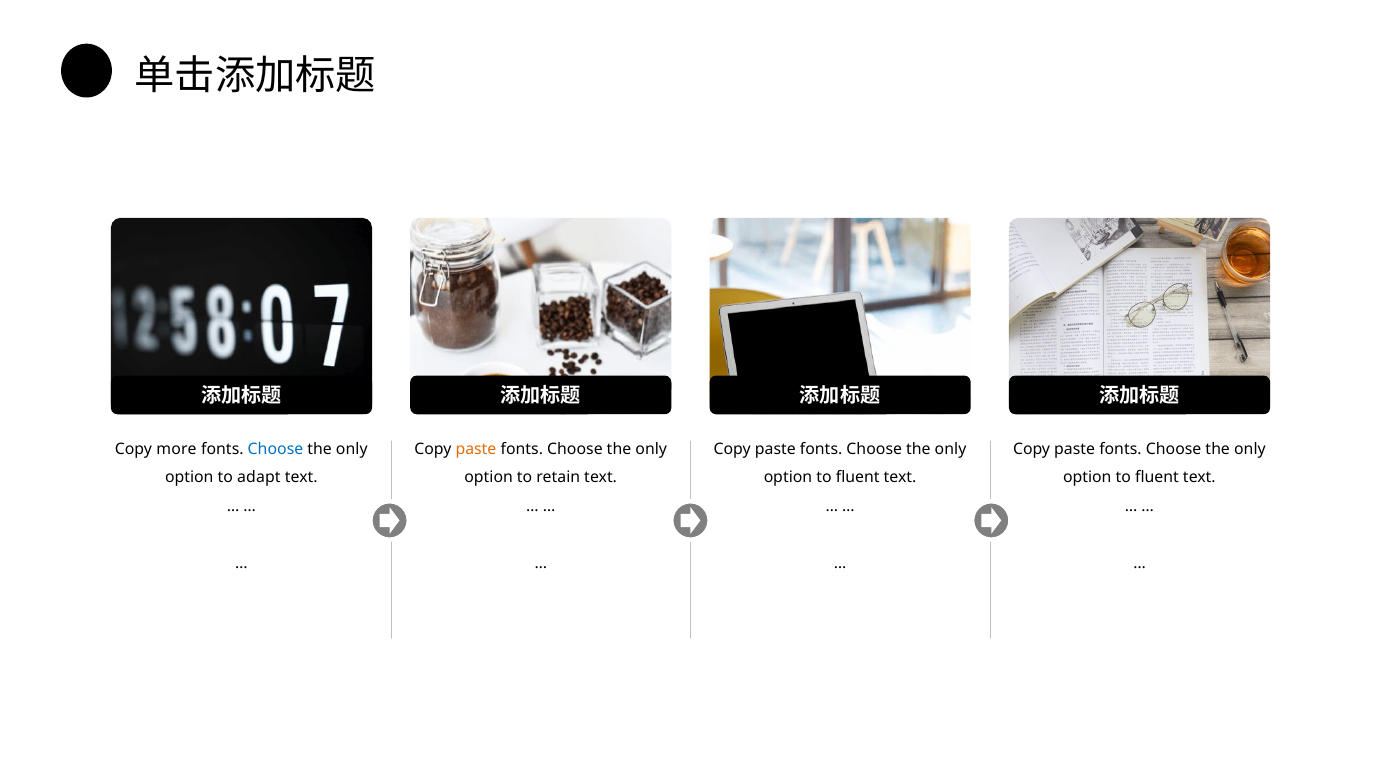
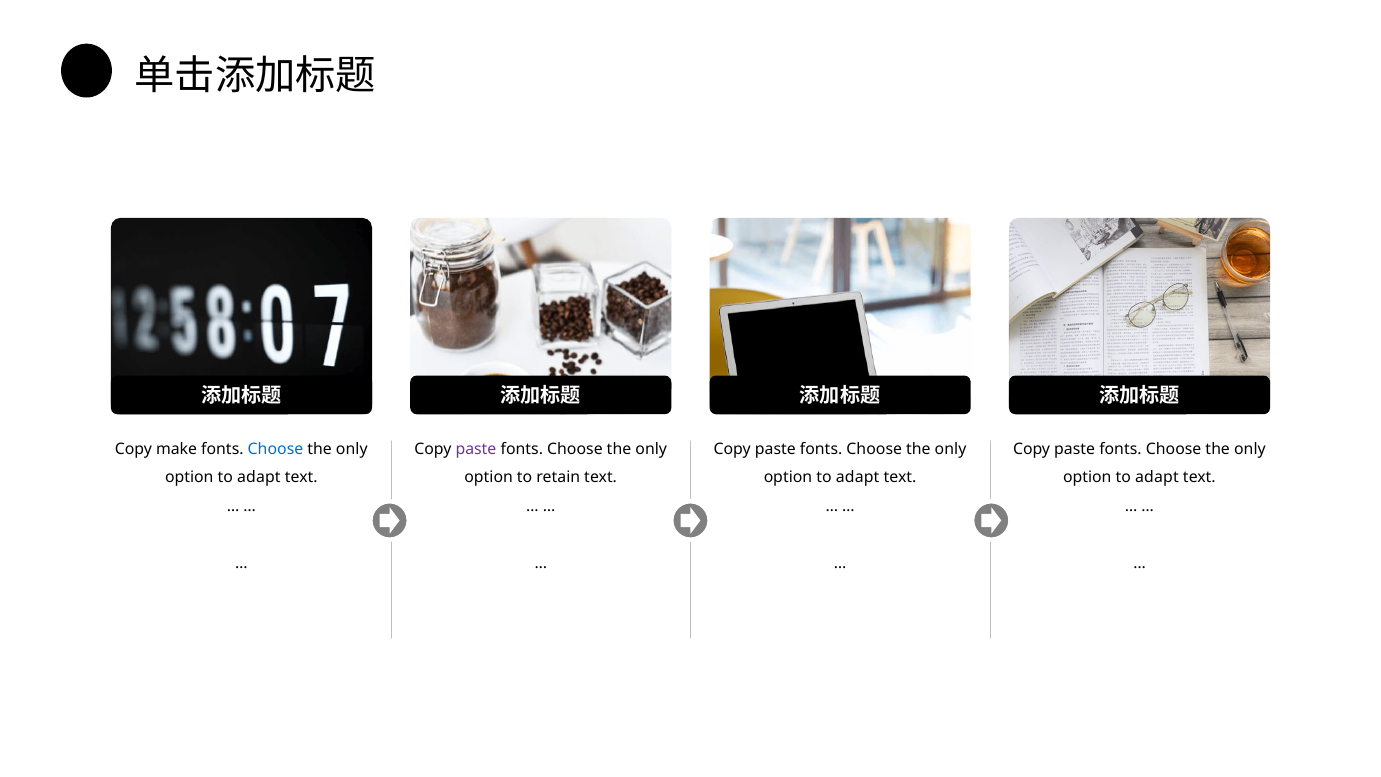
more: more -> make
paste at (476, 449) colour: orange -> purple
fluent at (858, 478): fluent -> adapt
fluent at (1157, 478): fluent -> adapt
